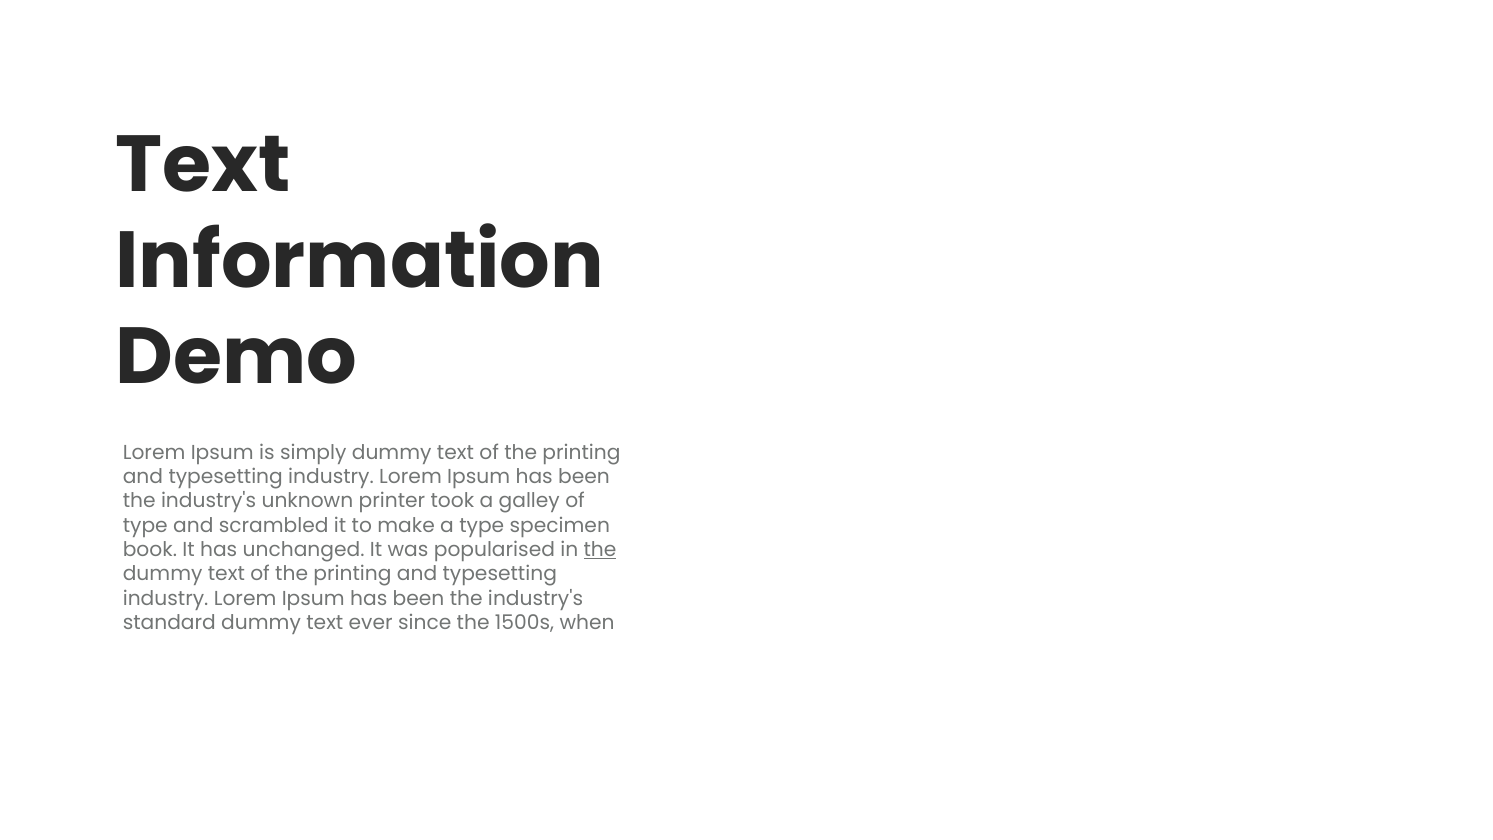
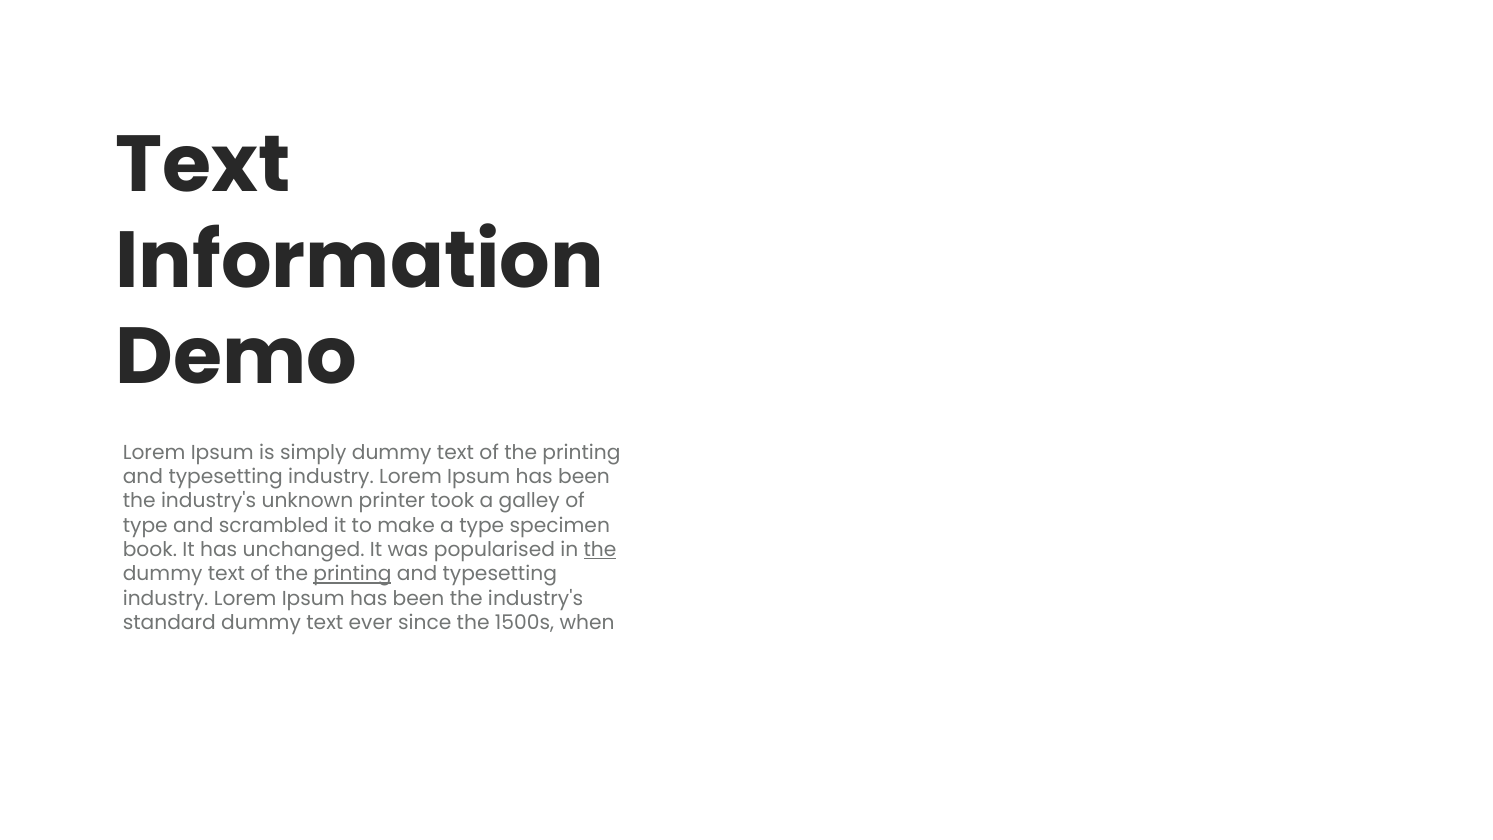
printing at (352, 574) underline: none -> present
